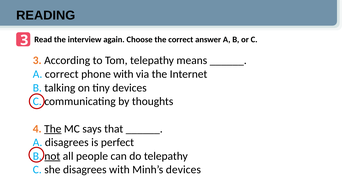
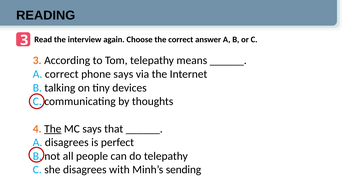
phone with: with -> says
not underline: present -> none
Minh’s devices: devices -> sending
